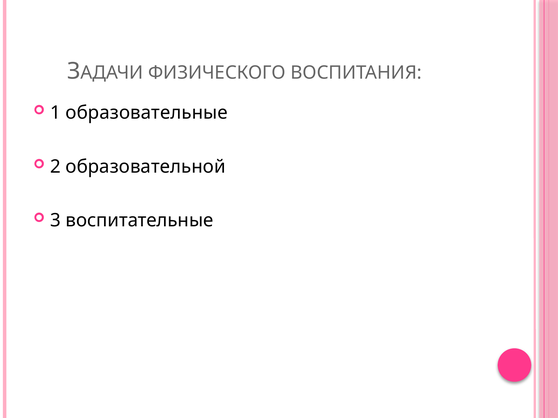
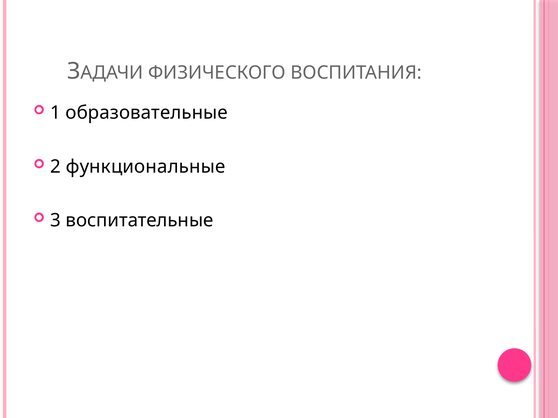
образовательной: образовательной -> функциональные
